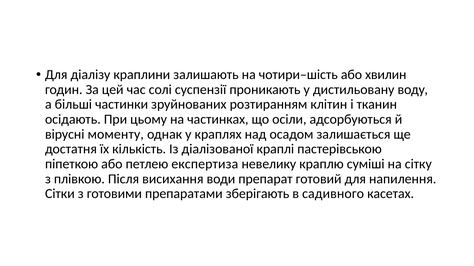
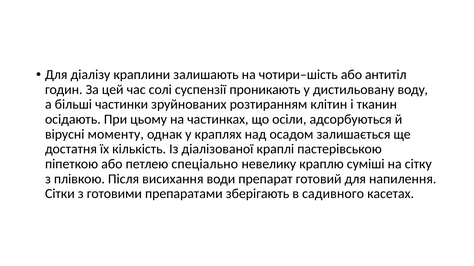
хвилин: хвилин -> антитіл
експертиза: експертиза -> спеціально
